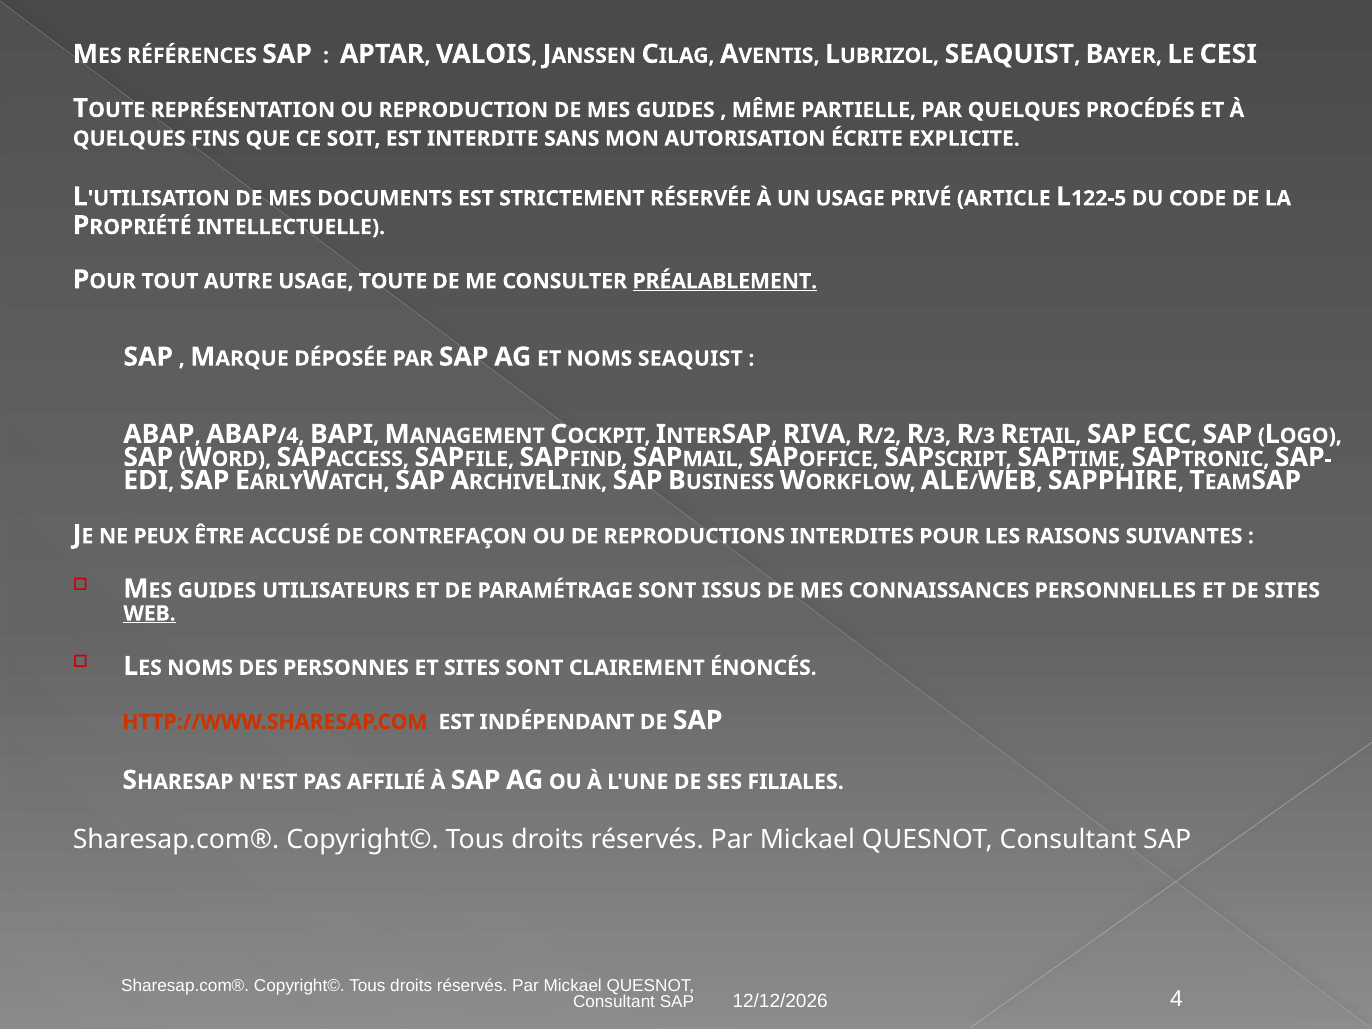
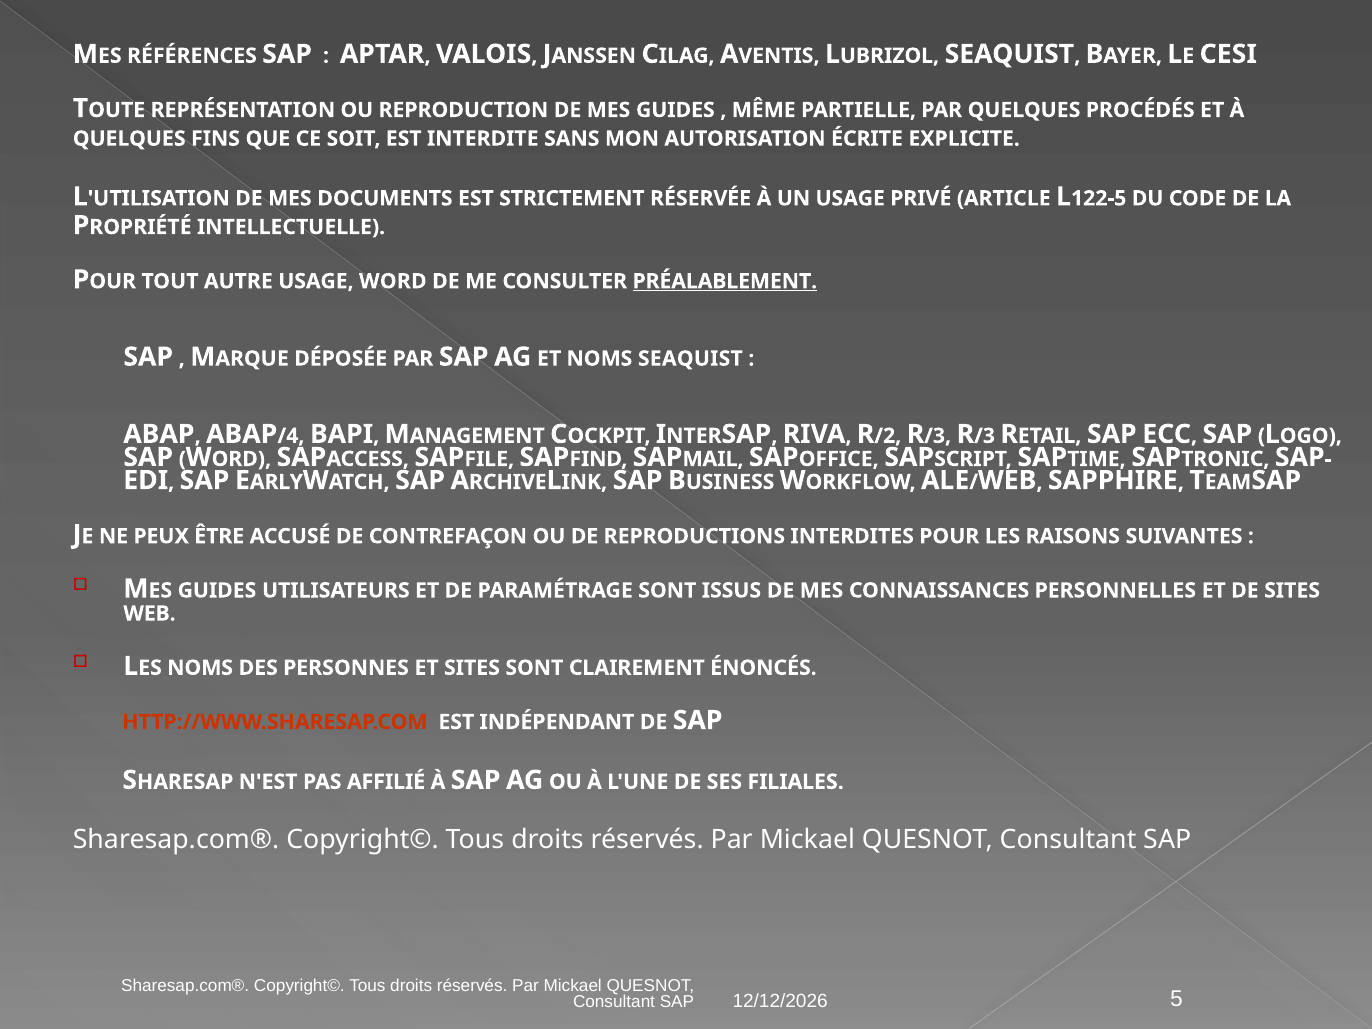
USAGE TOUTE: TOUTE -> WORD
WEB underline: present -> none
4: 4 -> 5
